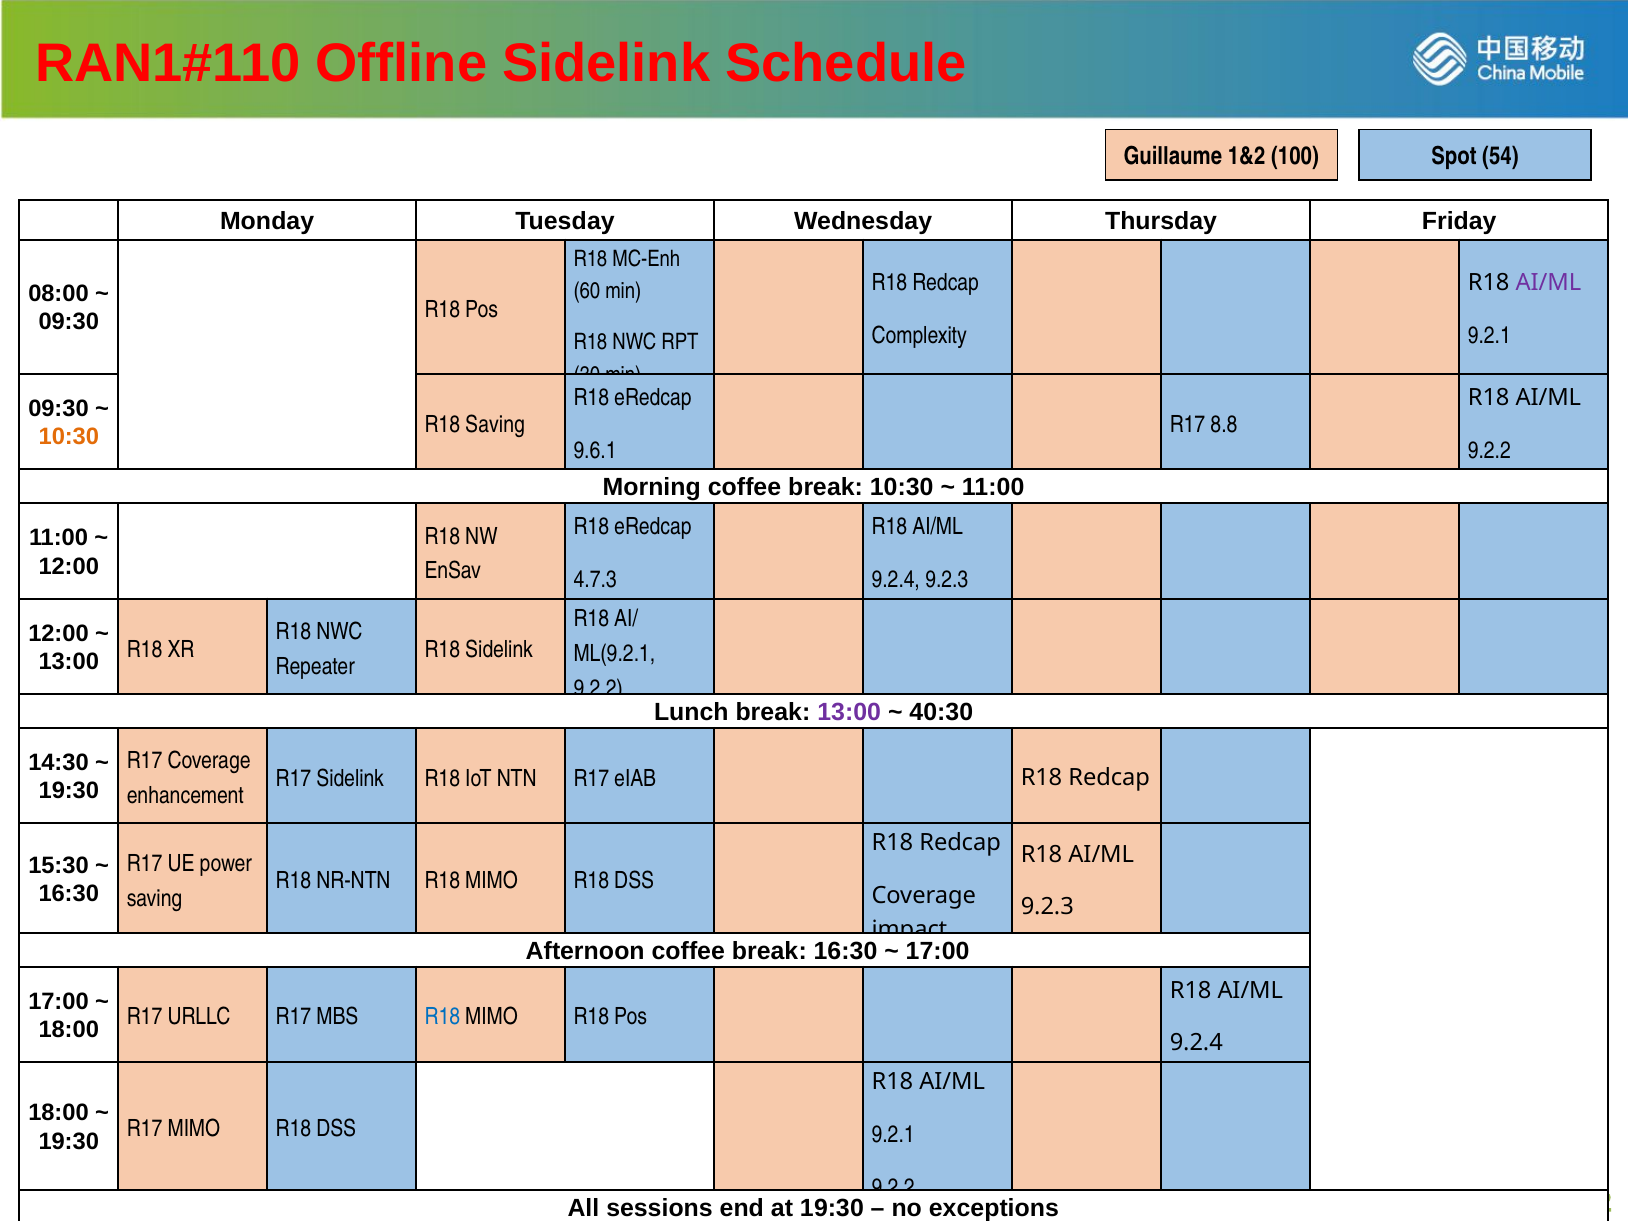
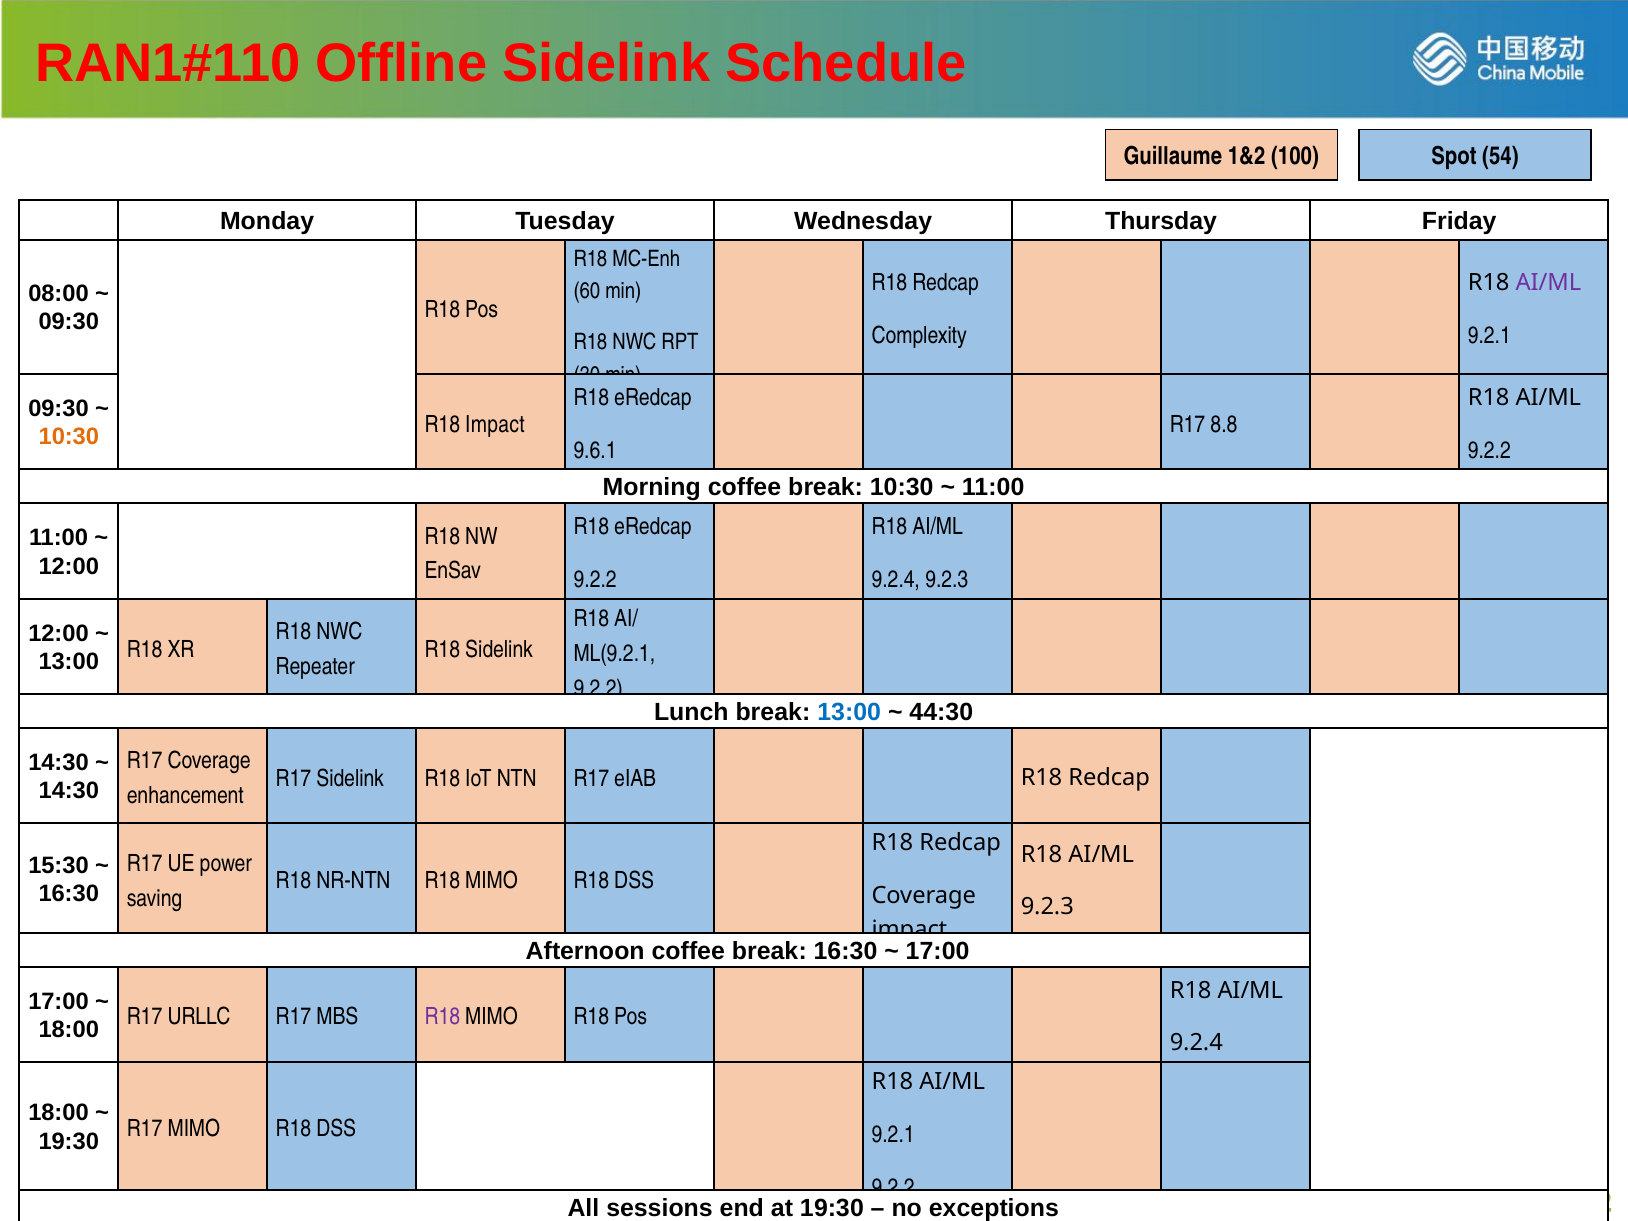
R18 Saving: Saving -> Impact
4.7.3 at (595, 580): 4.7.3 -> 9.2.2
13:00 at (849, 712) colour: purple -> blue
40:30: 40:30 -> 44:30
19:30 at (69, 791): 19:30 -> 14:30
R18 at (442, 1017) colour: blue -> purple
